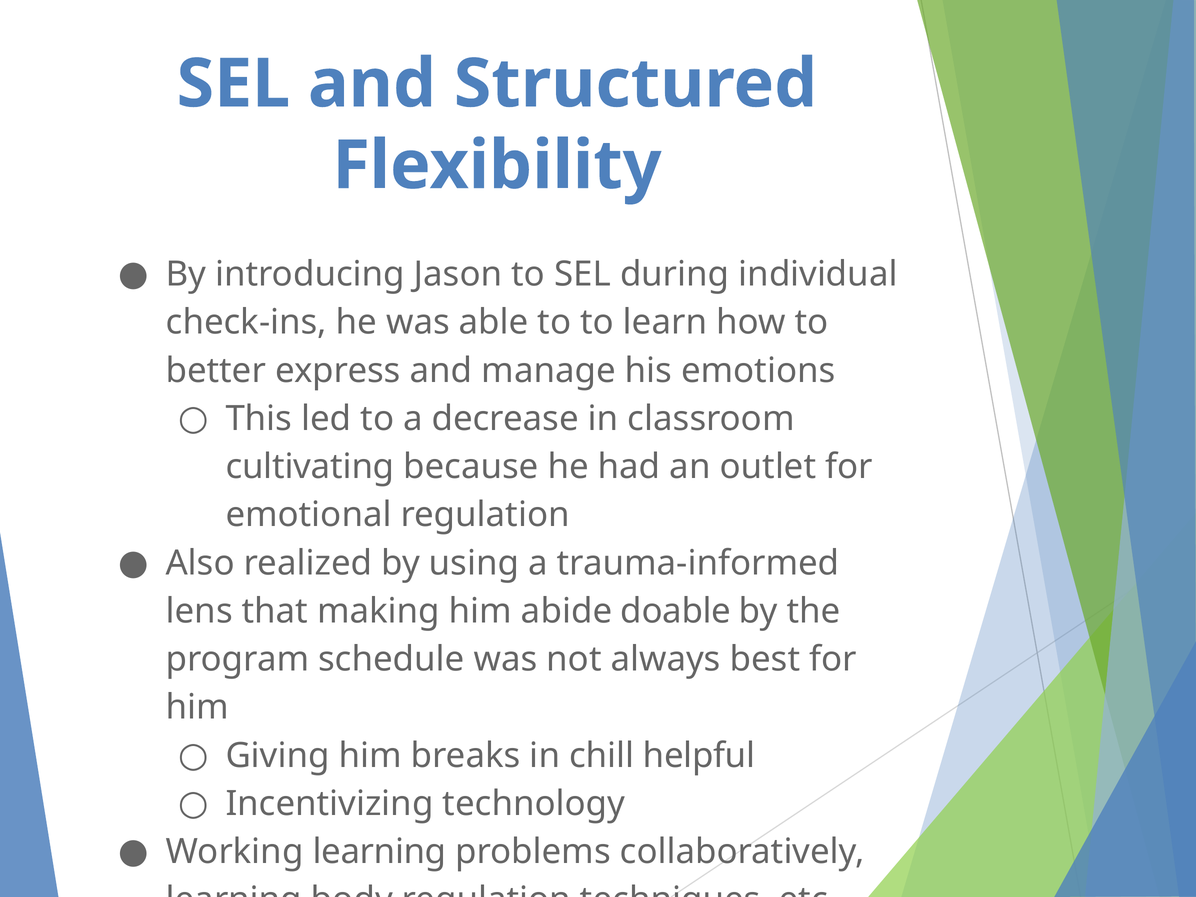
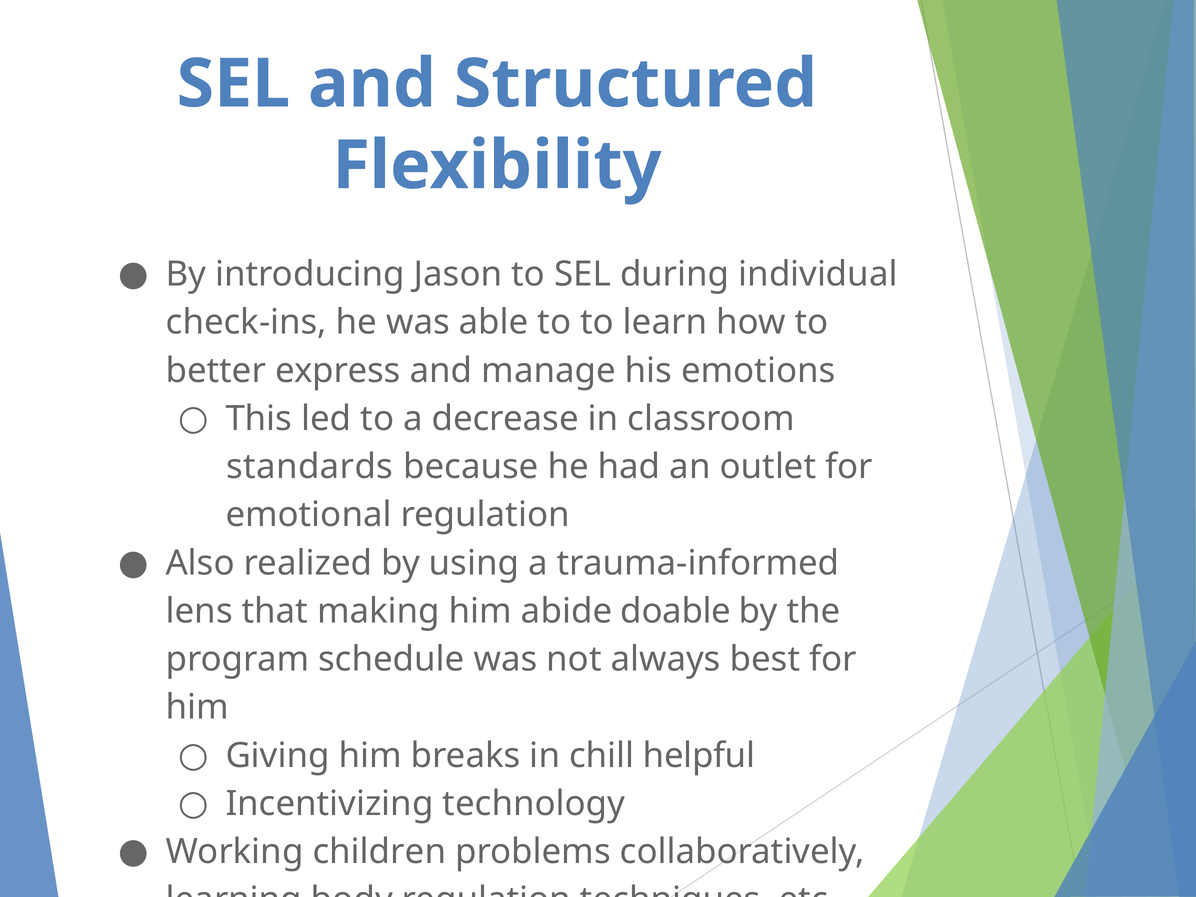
cultivating: cultivating -> standards
Working learning: learning -> children
